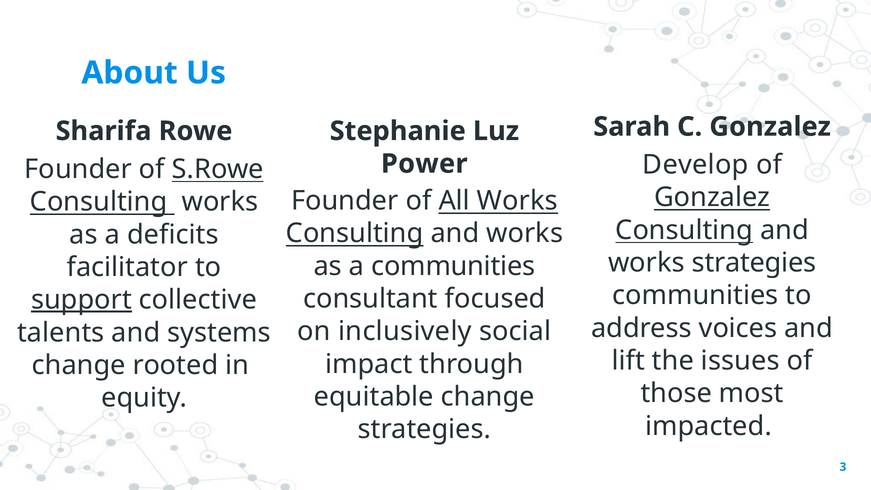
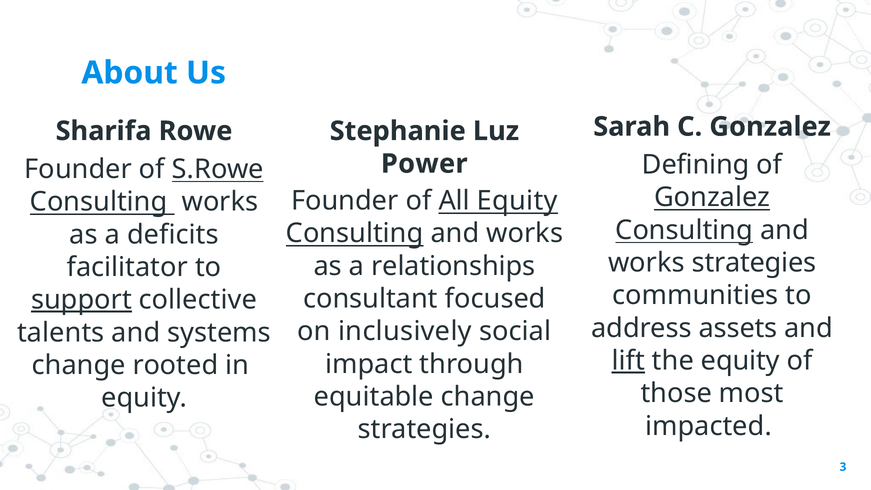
Develop: Develop -> Defining
All Works: Works -> Equity
a communities: communities -> relationships
voices: voices -> assets
lift underline: none -> present
the issues: issues -> equity
